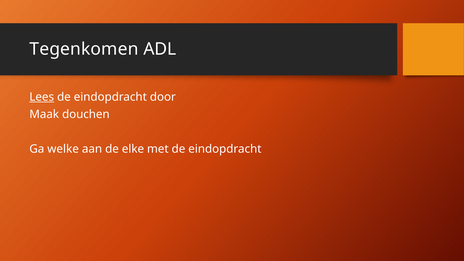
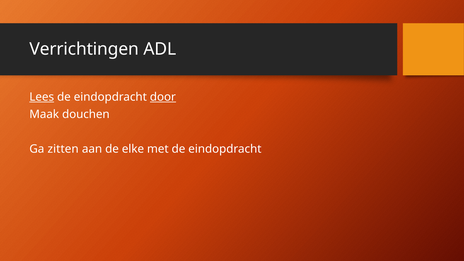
Tegenkomen: Tegenkomen -> Verrichtingen
door underline: none -> present
welke: welke -> zitten
